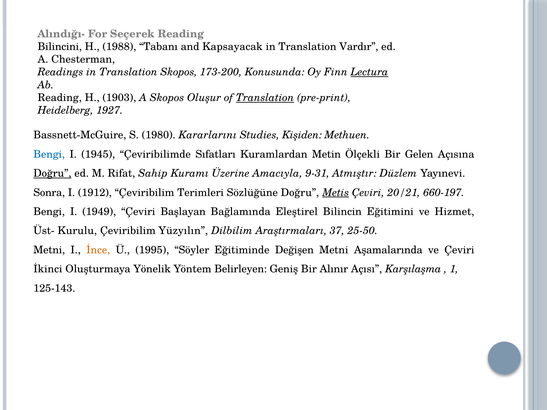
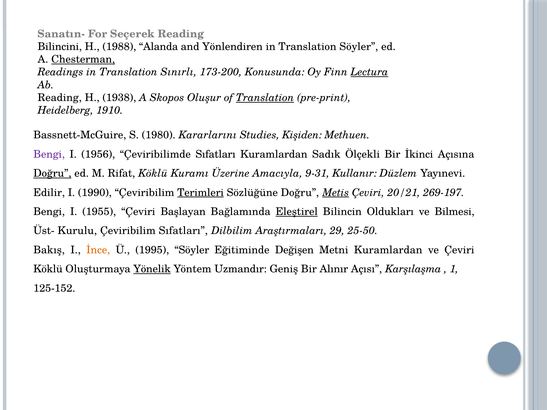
Alındığı-: Alındığı- -> Sanatın-
Tabanı: Tabanı -> Alanda
Kapsayacak: Kapsayacak -> Yönlendiren
Translation Vardır: Vardır -> Söyler
Chesterman underline: none -> present
Translation Skopos: Skopos -> Sınırlı
1903: 1903 -> 1938
1927: 1927 -> 1910
Bengi at (49, 154) colour: blue -> purple
1945: 1945 -> 1956
Metin: Metin -> Sadık
Gelen: Gelen -> İkinci
Rifat Sahip: Sahip -> Köklü
Atmıştır: Atmıştır -> Kullanır
Sonra: Sonra -> Edilir
1912: 1912 -> 1990
Terimleri underline: none -> present
660-197: 660-197 -> 269-197
1949: 1949 -> 1955
Eleştirel underline: none -> present
Eğitimini: Eğitimini -> Oldukları
Hizmet: Hizmet -> Bilmesi
Çeviribilim Yüzyılın: Yüzyılın -> Sıfatları
37: 37 -> 29
Metni at (49, 250): Metni -> Bakış
Metni Aşamalarında: Aşamalarında -> Kuramlardan
İkinci at (48, 269): İkinci -> Köklü
Yönelik underline: none -> present
Belirleyen: Belirleyen -> Uzmandır
125-143: 125-143 -> 125-152
